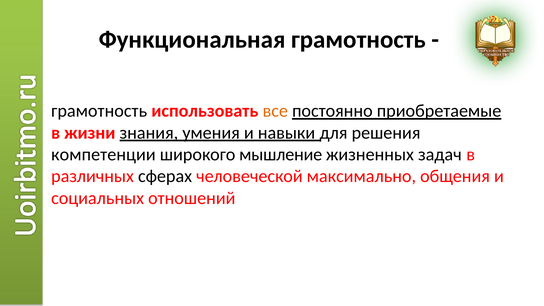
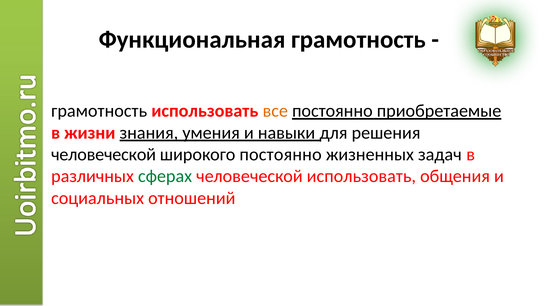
компетенции at (103, 155): компетенции -> человеческой
широкого мышление: мышление -> постоянно
сферах colour: black -> green
человеческой максимально: максимально -> использовать
